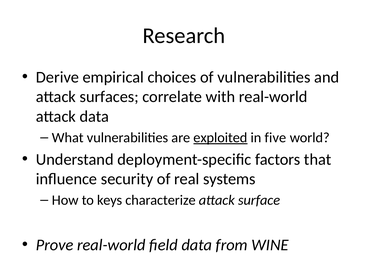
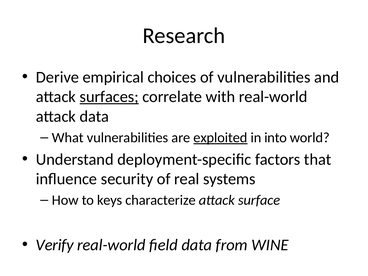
surfaces underline: none -> present
five: five -> into
Prove: Prove -> Verify
